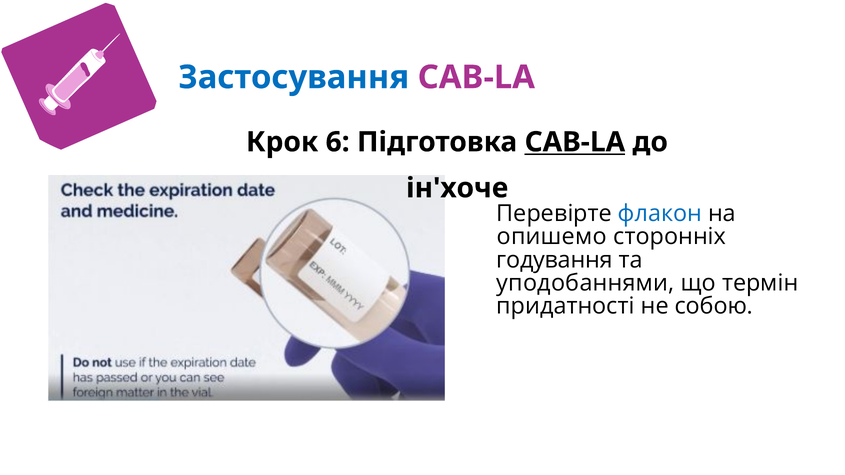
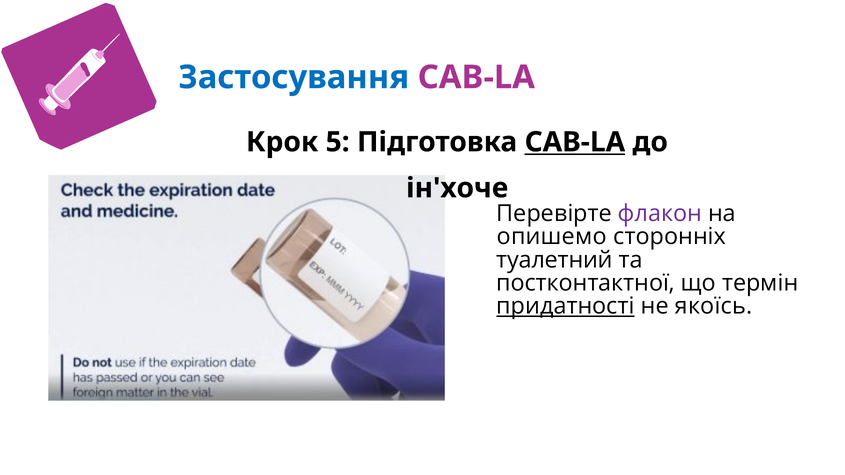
6: 6 -> 5
флакон colour: blue -> purple
годування: годування -> туалетний
уподобаннями: уподобаннями -> постконтактної
придатності underline: none -> present
собою: собою -> якоїсь
